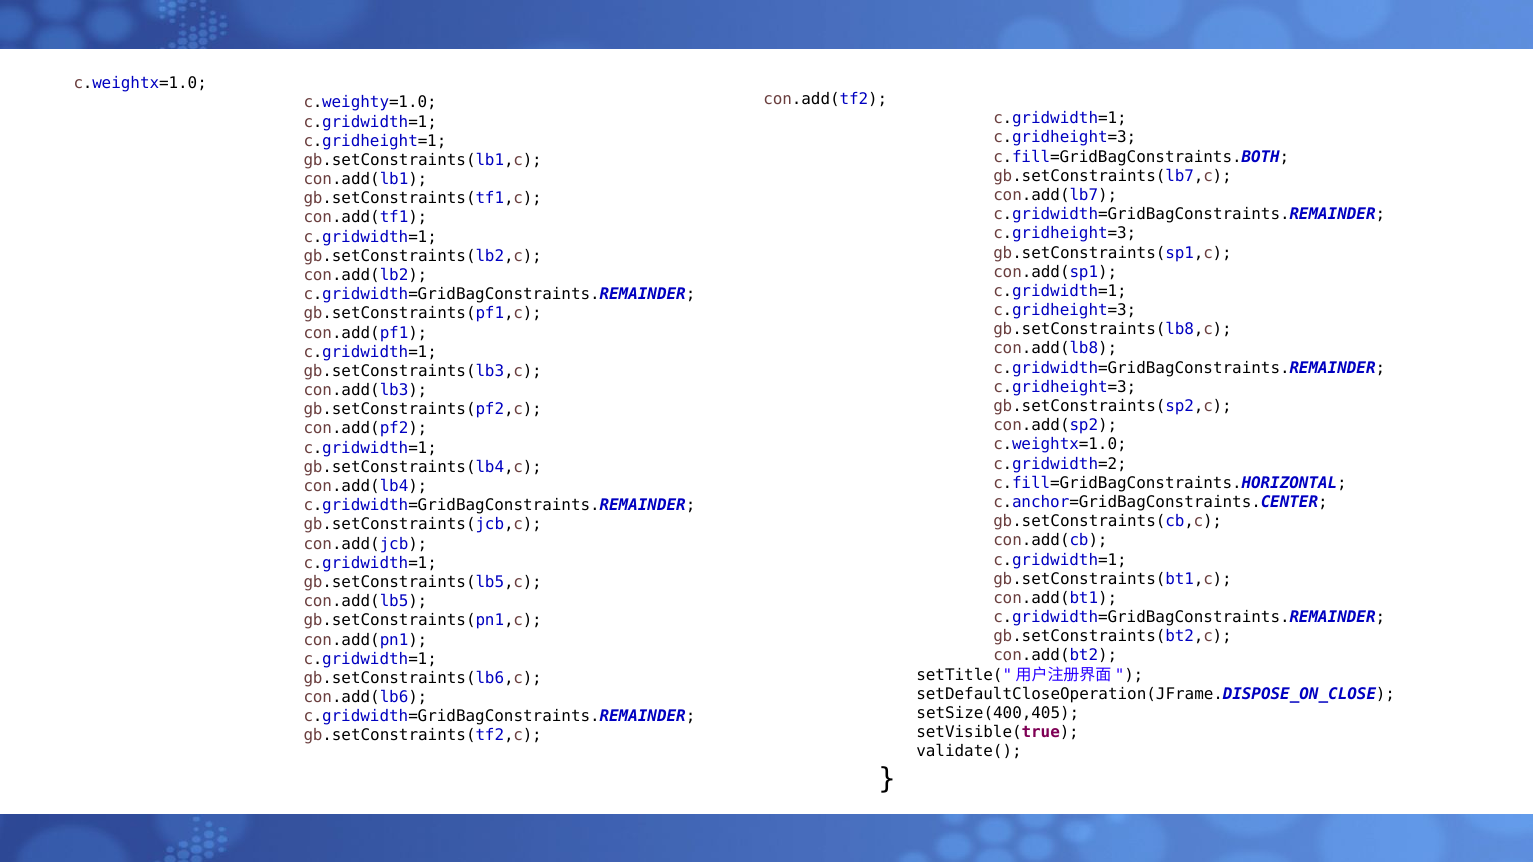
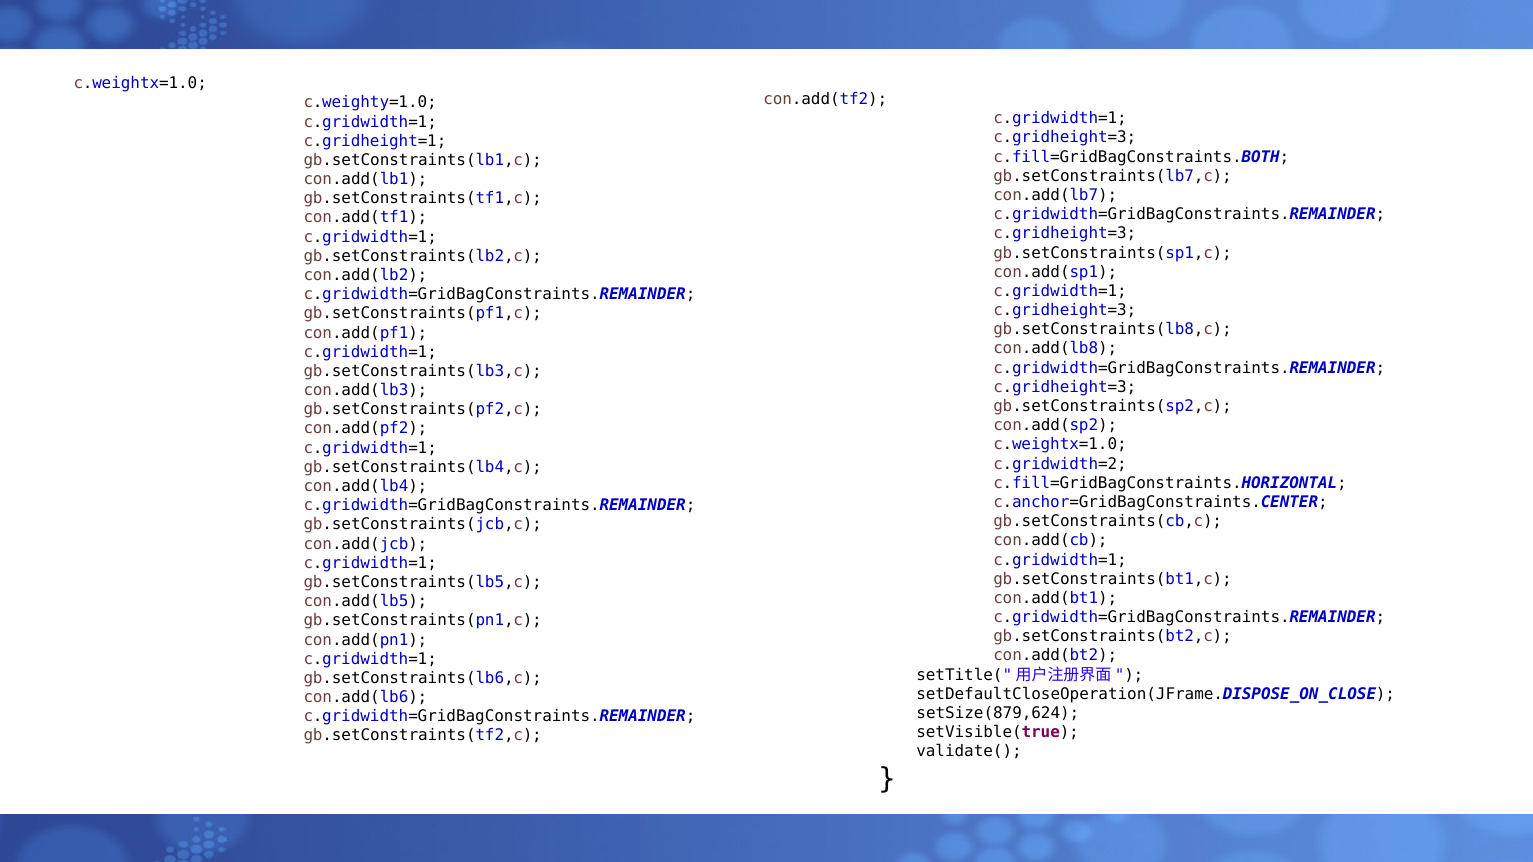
setSize(400,405: setSize(400,405 -> setSize(879,624
